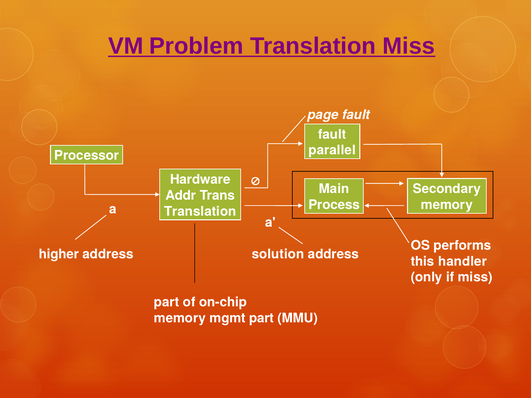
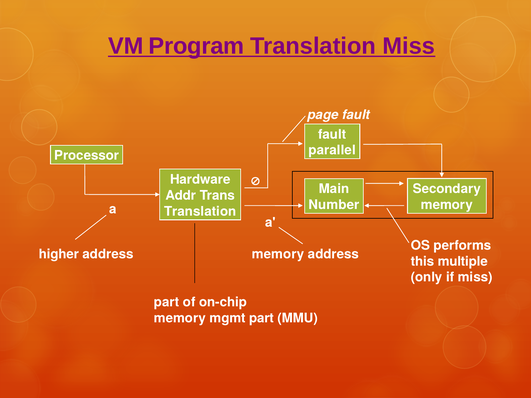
Problem: Problem -> Program
Process: Process -> Number
solution at (278, 254): solution -> memory
handler: handler -> multiple
